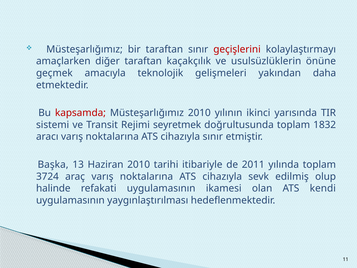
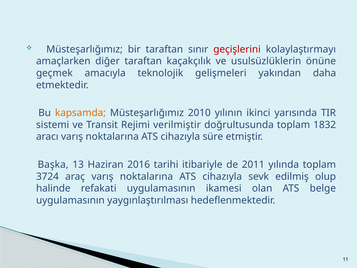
kapsamda colour: red -> orange
seyretmek: seyretmek -> verilmiştir
cihazıyla sınır: sınır -> süre
Haziran 2010: 2010 -> 2016
kendi: kendi -> belge
